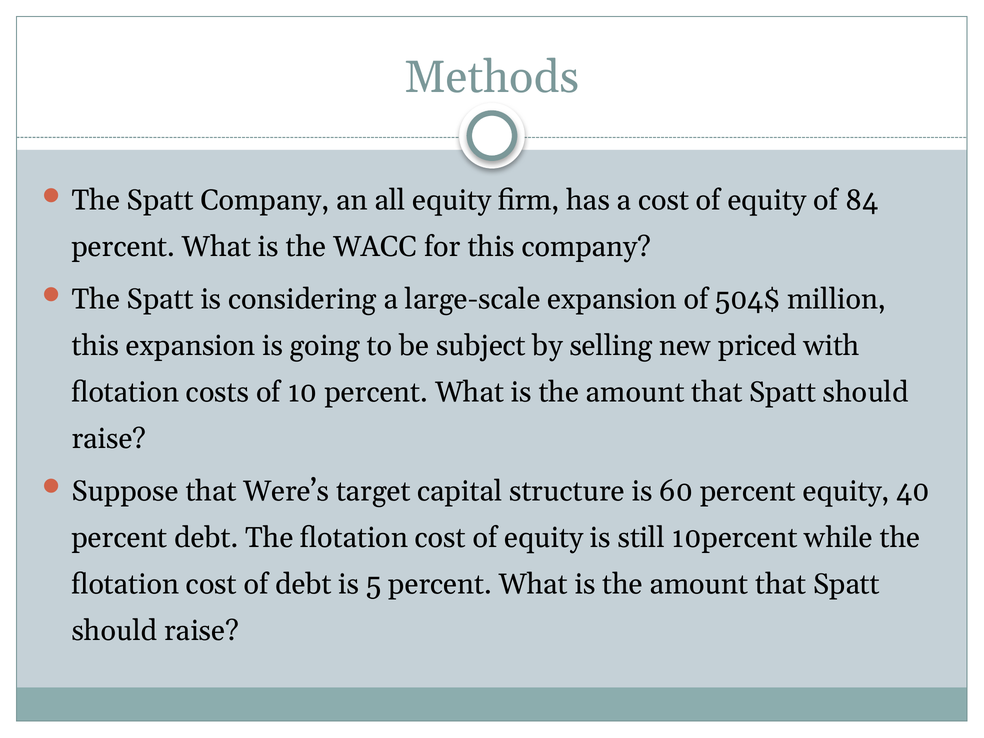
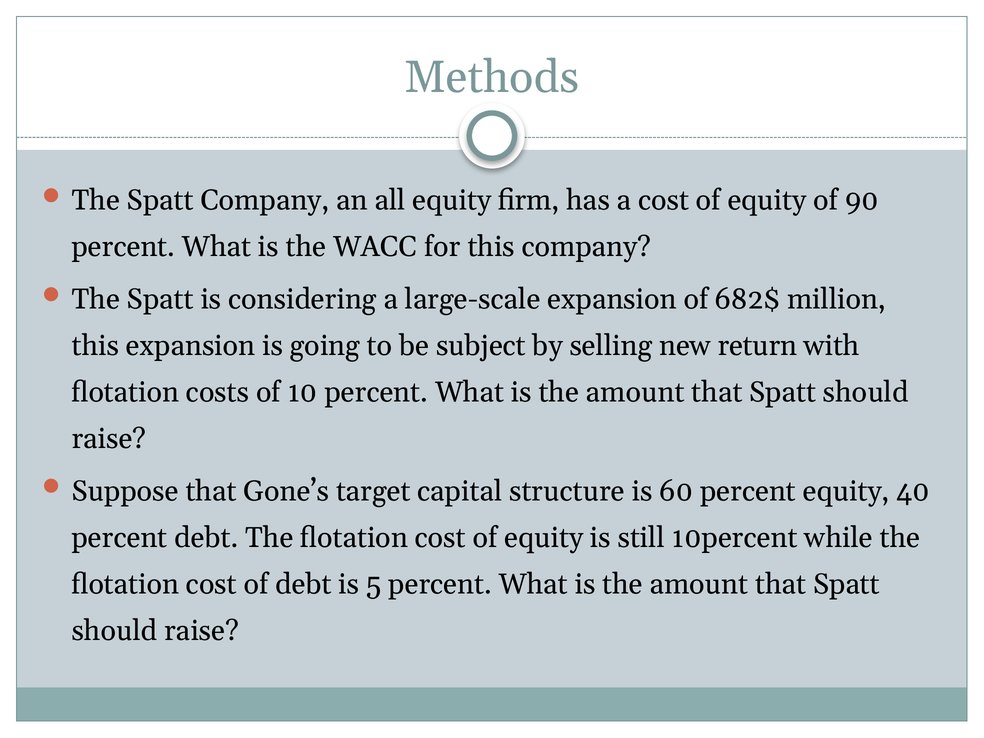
84: 84 -> 90
504$: 504$ -> 682$
priced: priced -> return
Were’s: Were’s -> Gone’s
